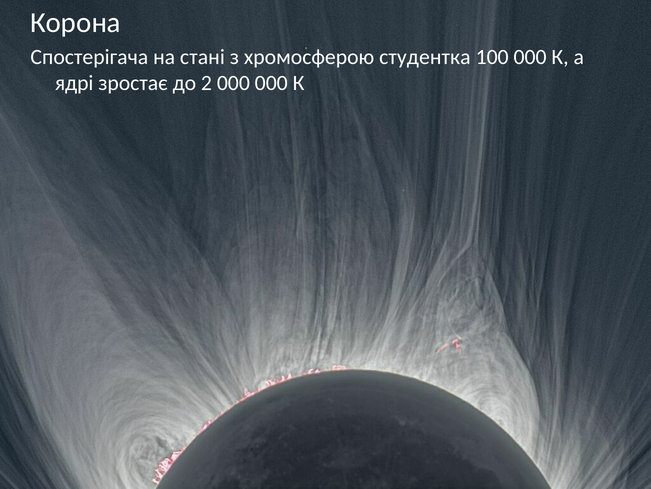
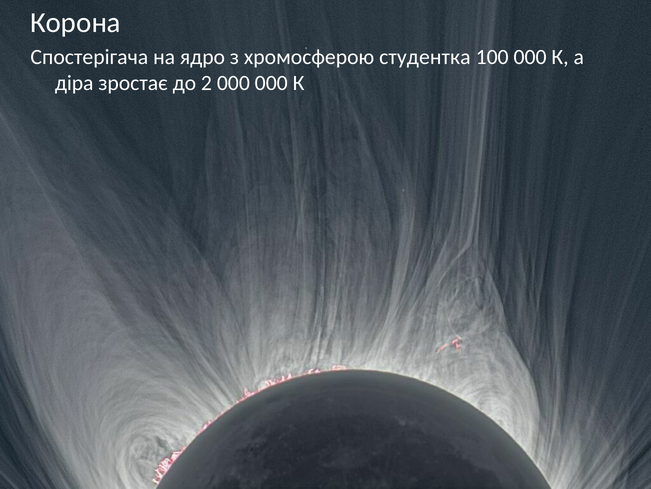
стані: стані -> ядро
ядрі: ядрі -> діра
